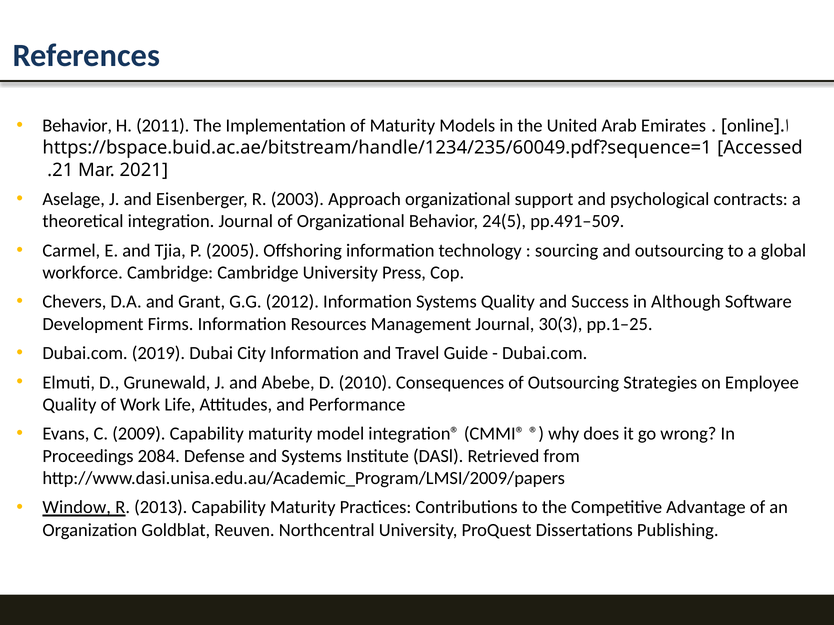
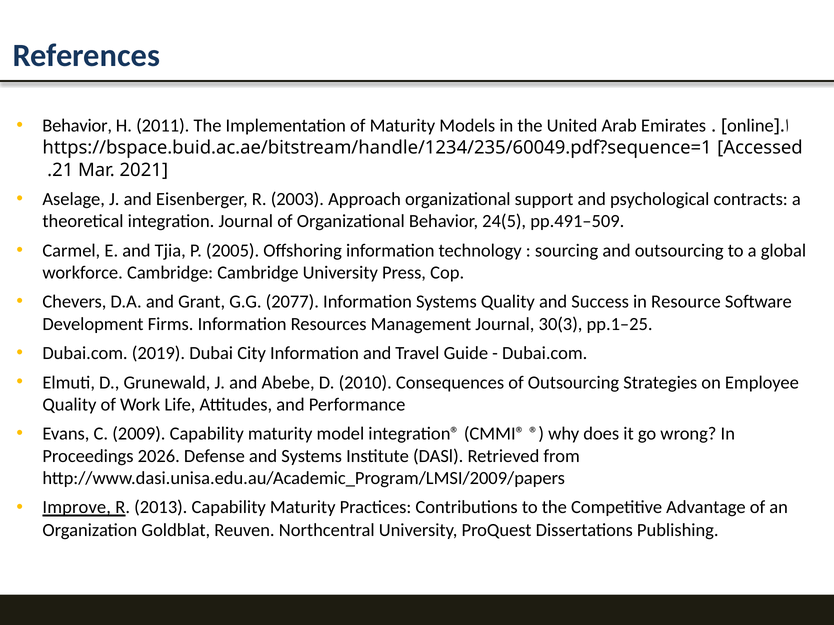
2012: 2012 -> 2077
Although: Although -> Resource
2084: 2084 -> 2026
Window: Window -> Improve
